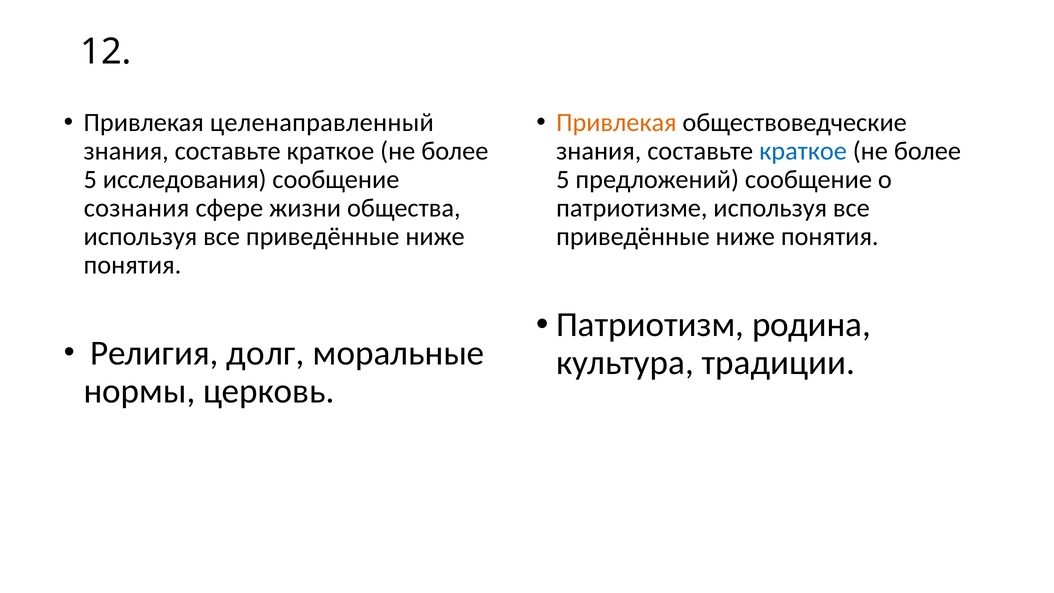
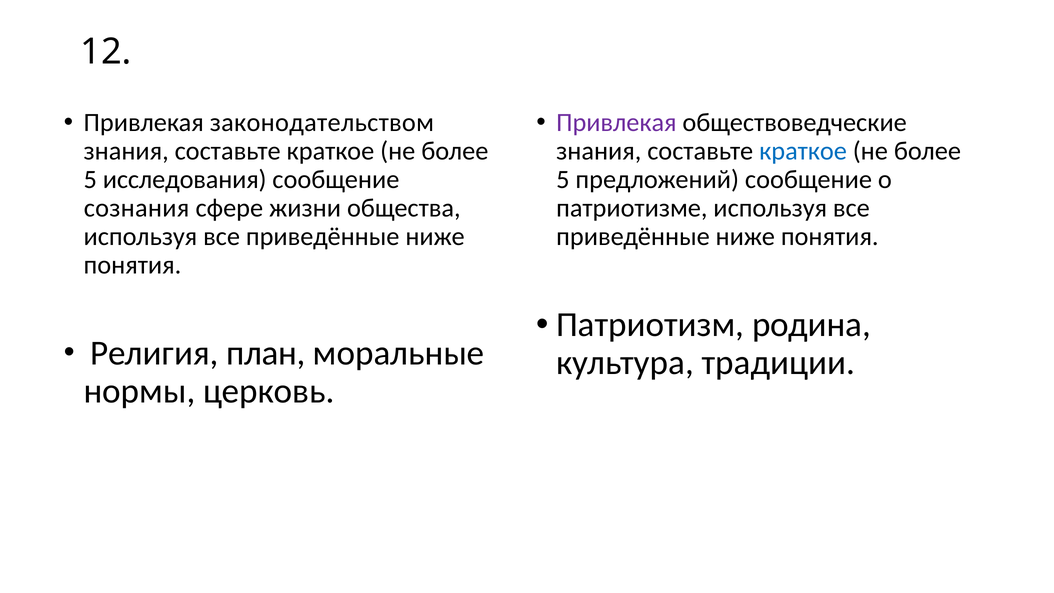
целенаправленный: целенаправленный -> законодательством
Привлекая at (616, 123) colour: orange -> purple
долг: долг -> план
